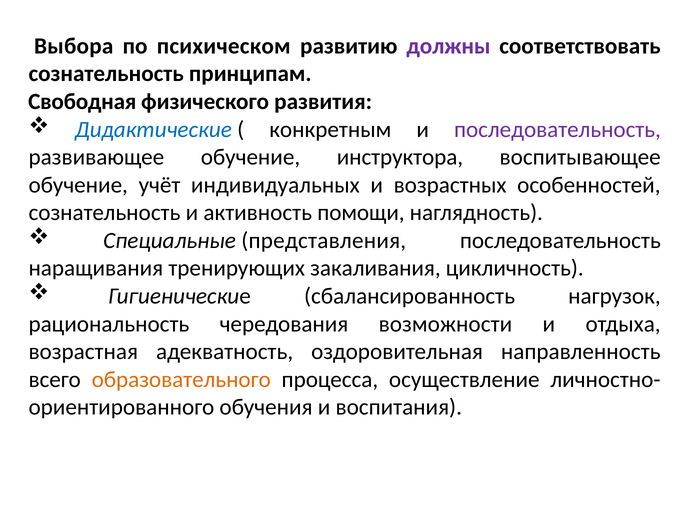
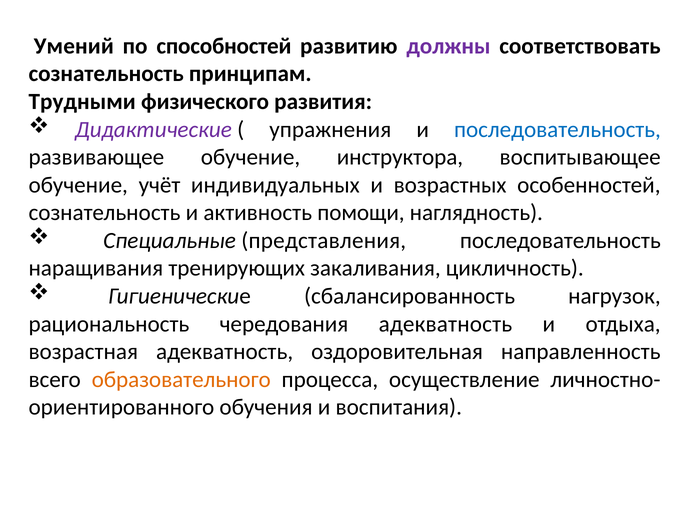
Выбора: Выбора -> Умений
психическом: психическом -> способностей
Свободная: Свободная -> Трудными
Дидактические colour: blue -> purple
конкретным: конкретным -> упражнения
последовательность at (557, 129) colour: purple -> blue
чередования возможности: возможности -> адекватность
